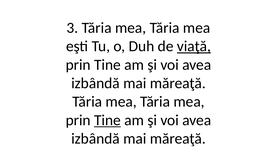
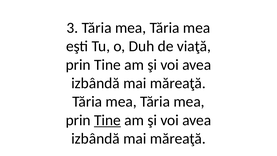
viaţă underline: present -> none
